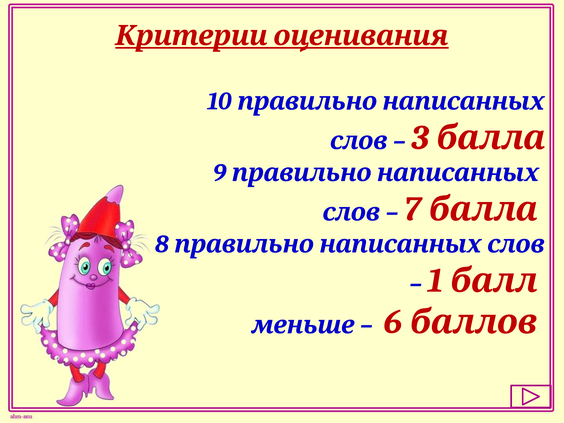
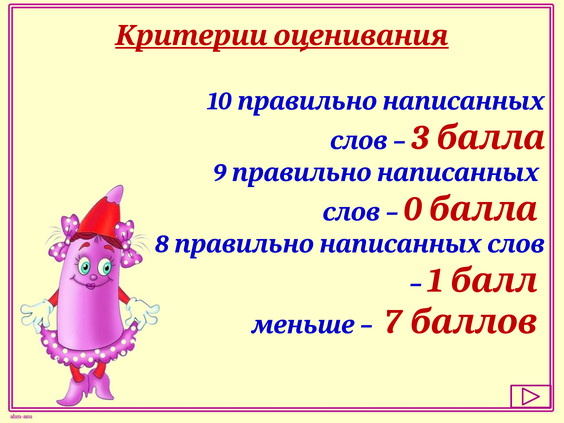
7: 7 -> 0
6: 6 -> 7
